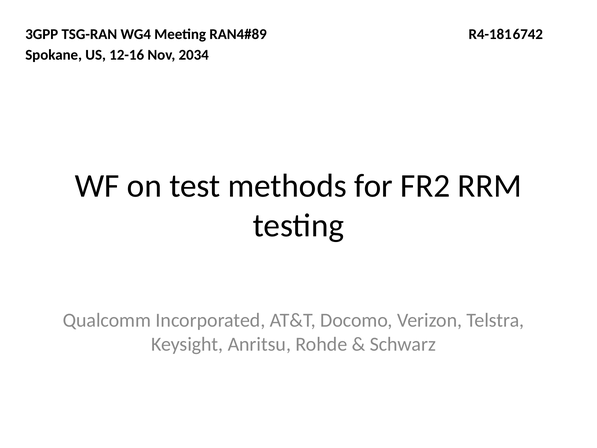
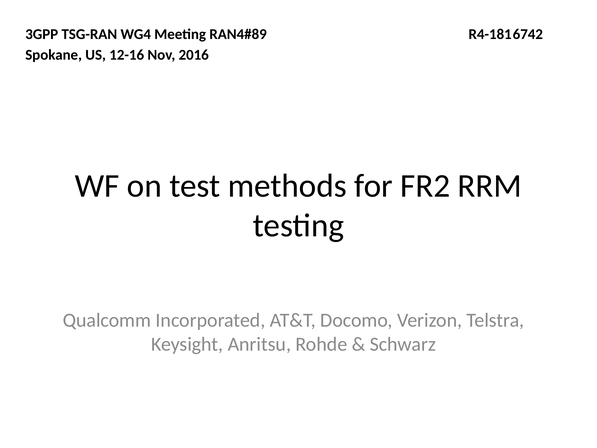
2034: 2034 -> 2016
